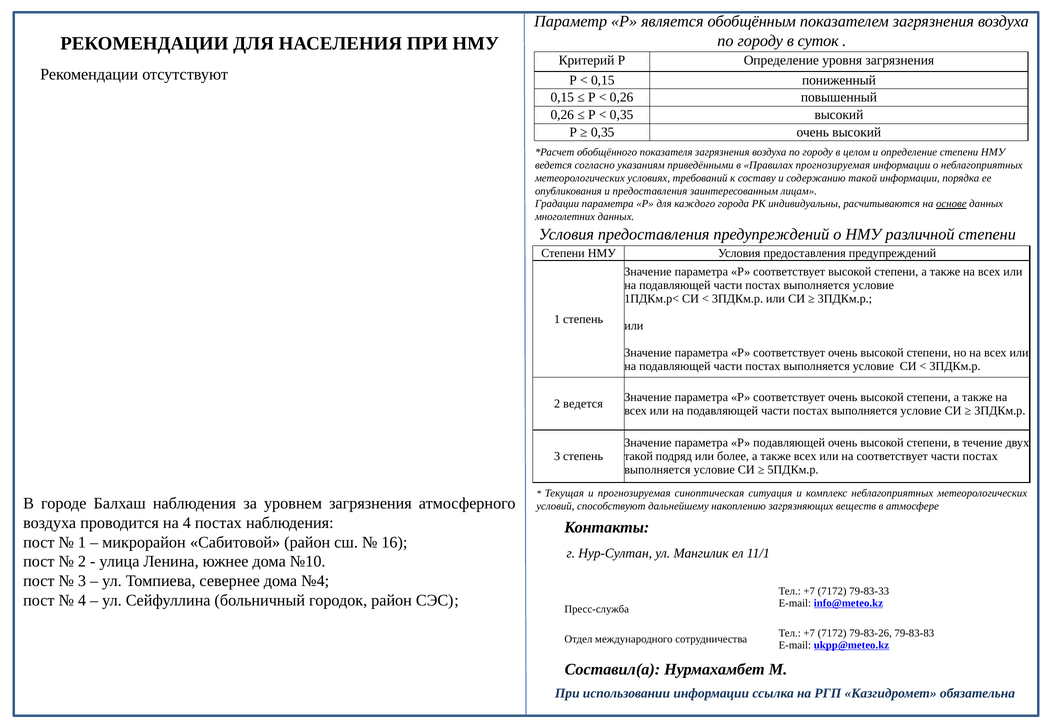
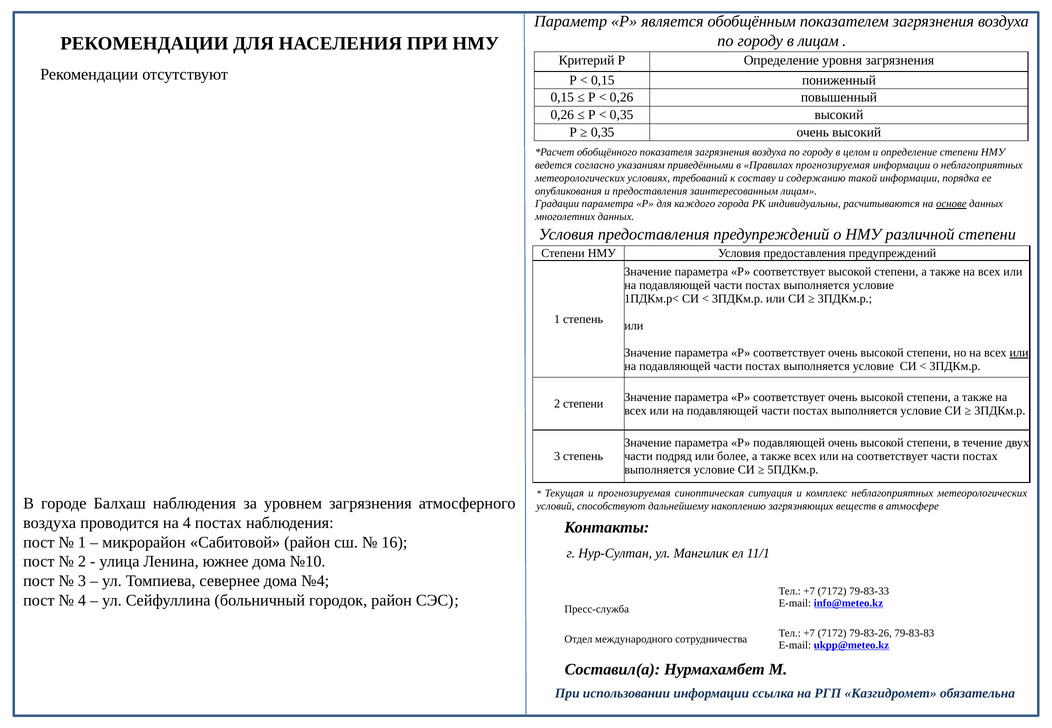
в суток: суток -> лицам
или at (1019, 353) underline: none -> present
2 ведется: ведется -> степени
такой at (639, 457): такой -> части
